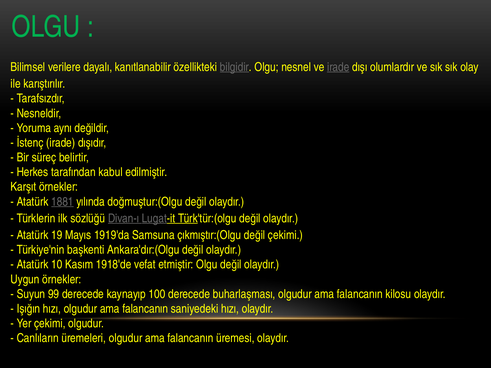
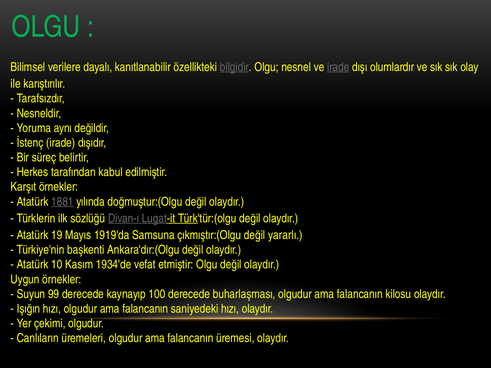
değil çekimi: çekimi -> yararlı
1918'de: 1918'de -> 1934'de
